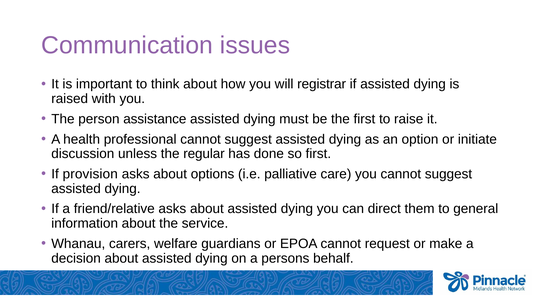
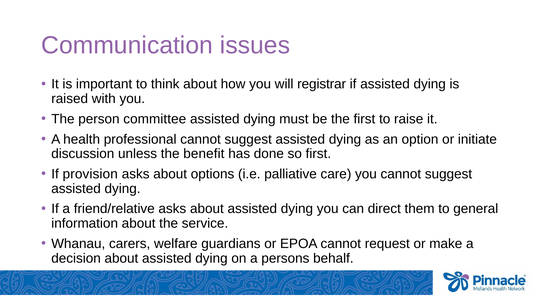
assistance: assistance -> committee
regular: regular -> benefit
